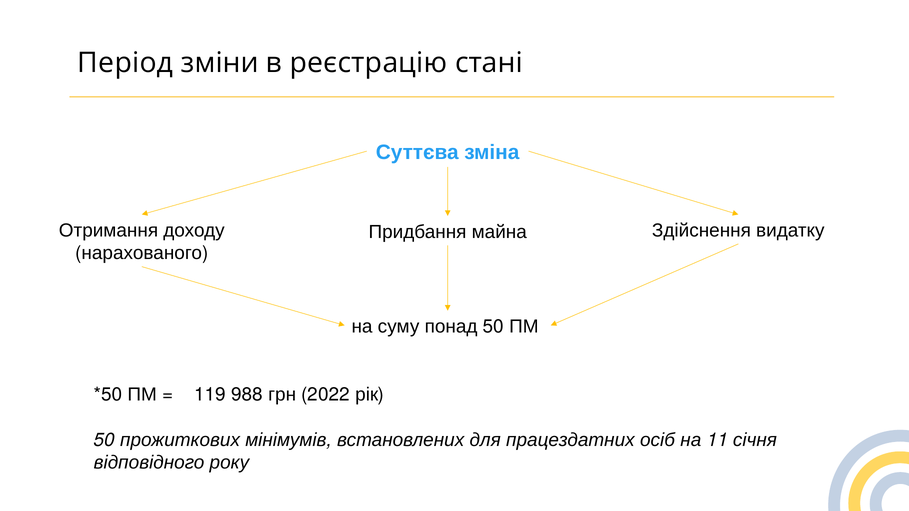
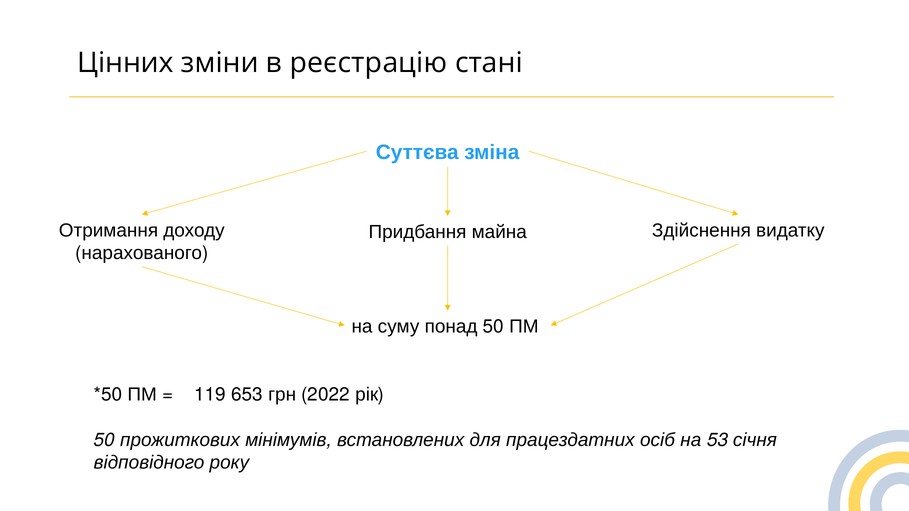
Період: Період -> Цінних
988: 988 -> 653
11: 11 -> 53
